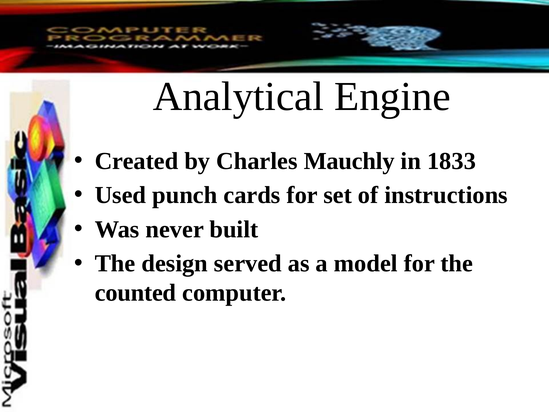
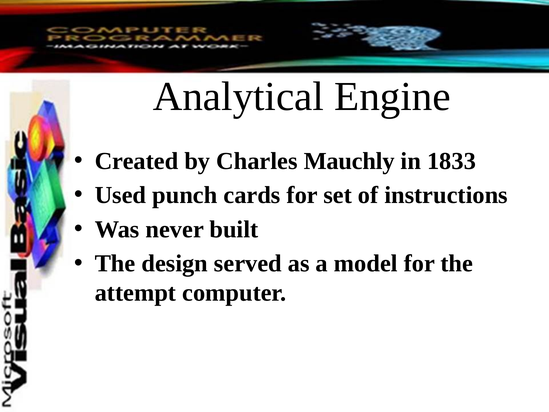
counted: counted -> attempt
